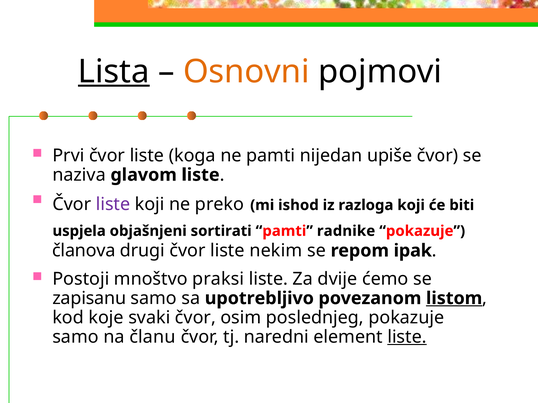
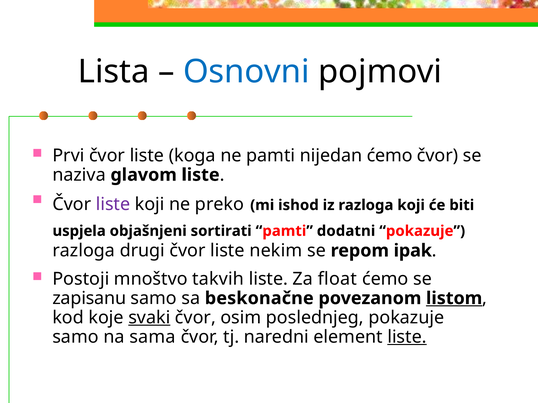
Lista underline: present -> none
Osnovni colour: orange -> blue
nijedan upiše: upiše -> ćemo
radnike: radnike -> dodatni
članova at (84, 251): članova -> razloga
praksi: praksi -> takvih
dvije: dvije -> float
upotrebljivo: upotrebljivo -> beskonačne
svaki underline: none -> present
članu: članu -> sama
